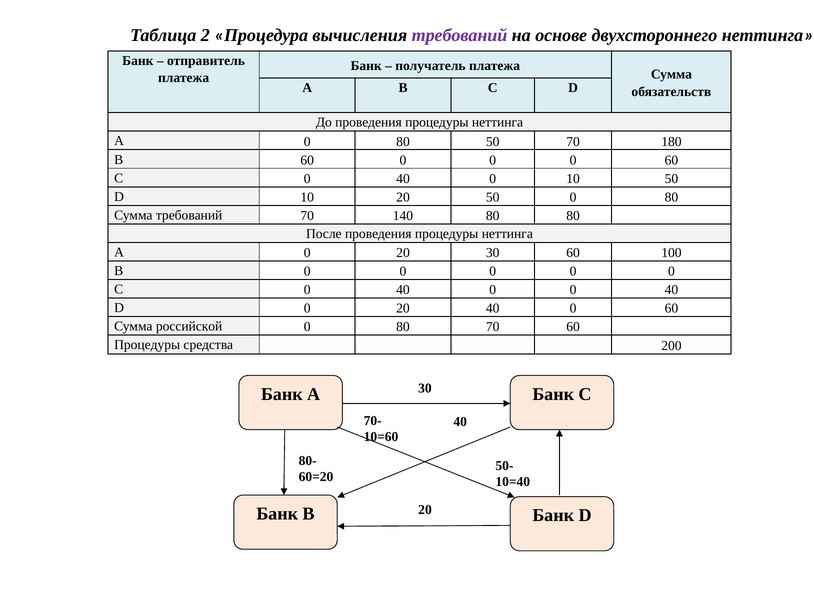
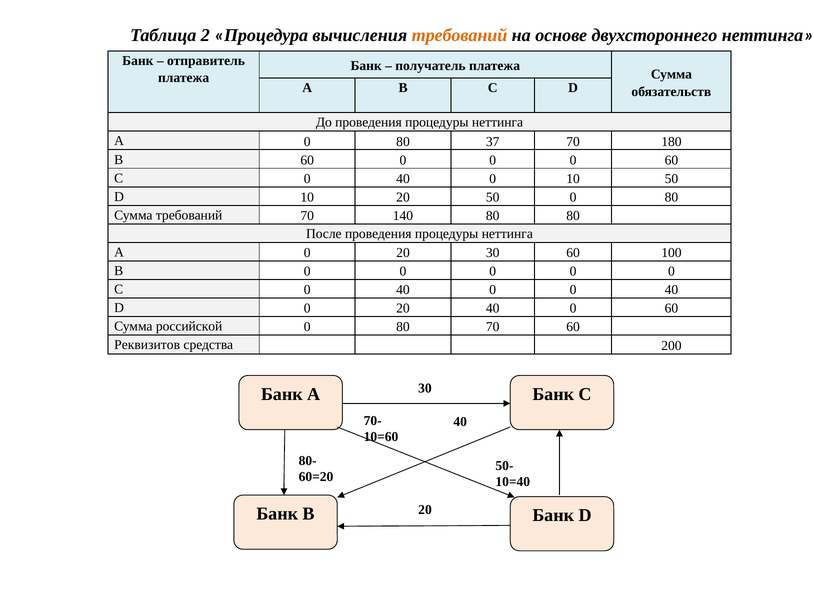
требований at (460, 35) colour: purple -> orange
80 50: 50 -> 37
Процедуры at (147, 345): Процедуры -> Реквизитов
